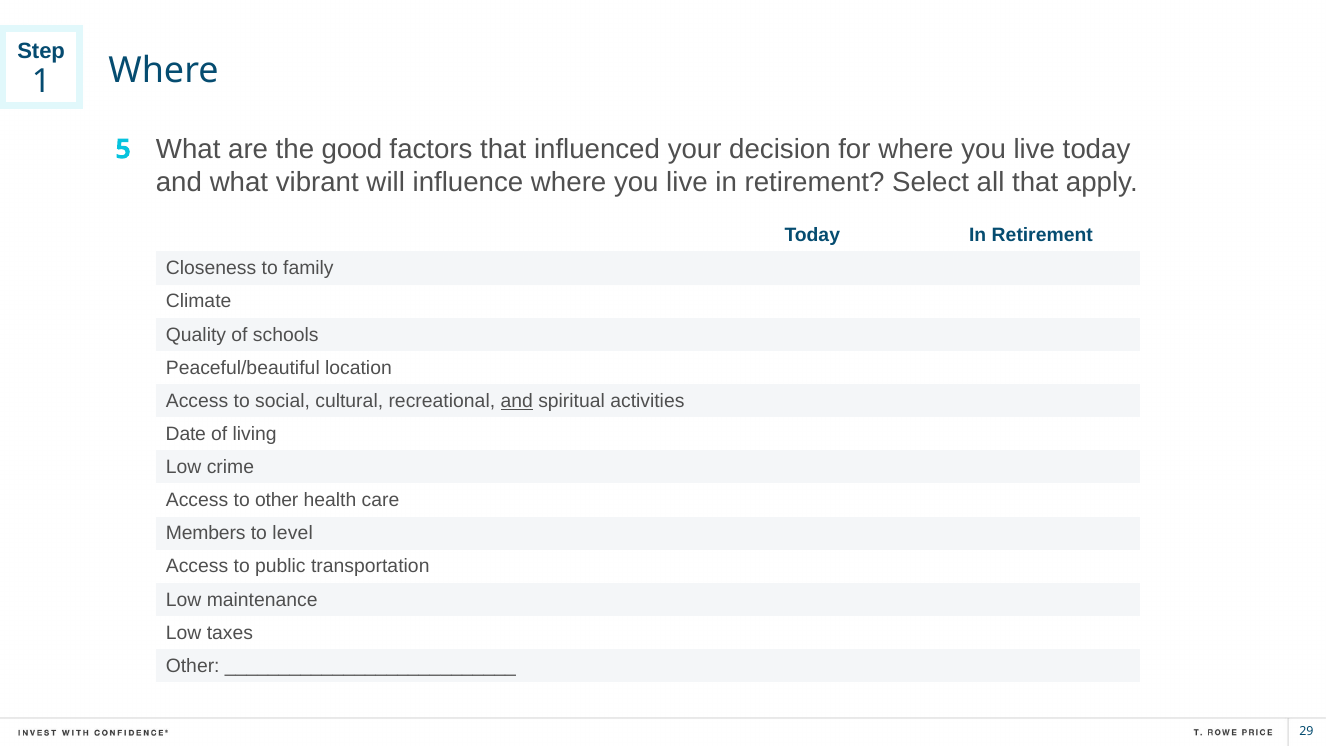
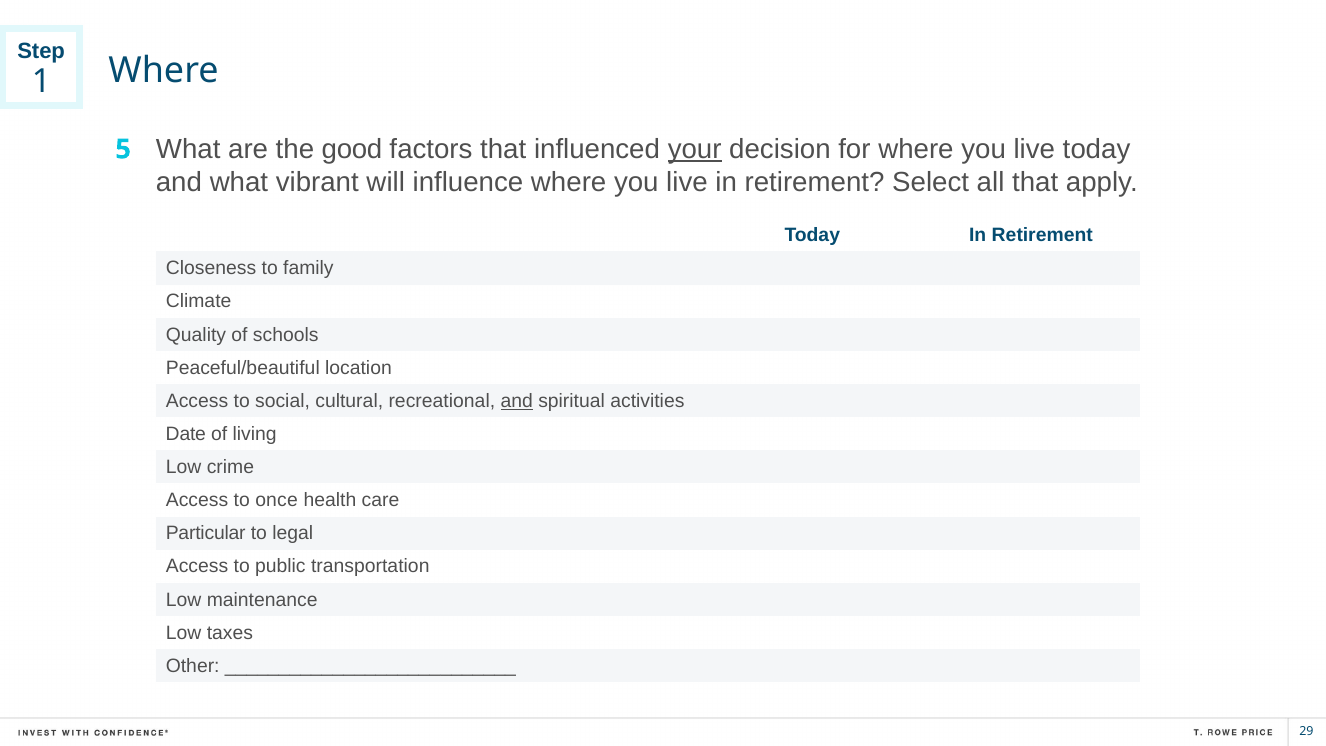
your underline: none -> present
to other: other -> once
Members: Members -> Particular
level: level -> legal
